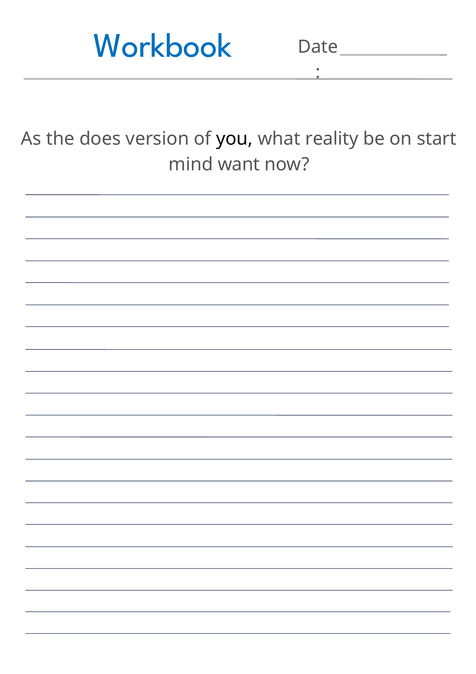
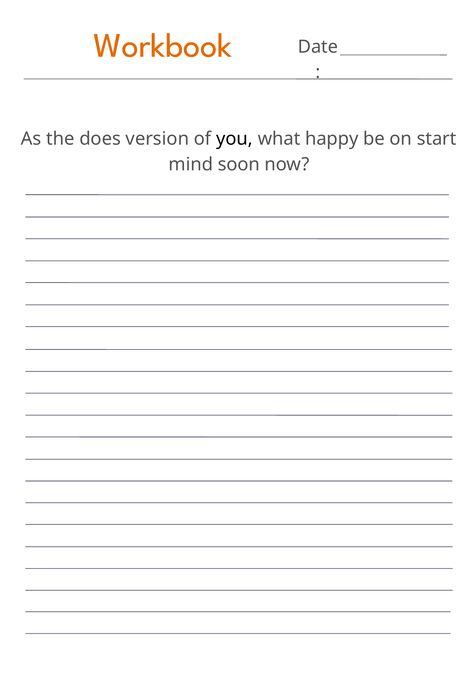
Workbook colour: blue -> orange
reality: reality -> happy
want: want -> soon
